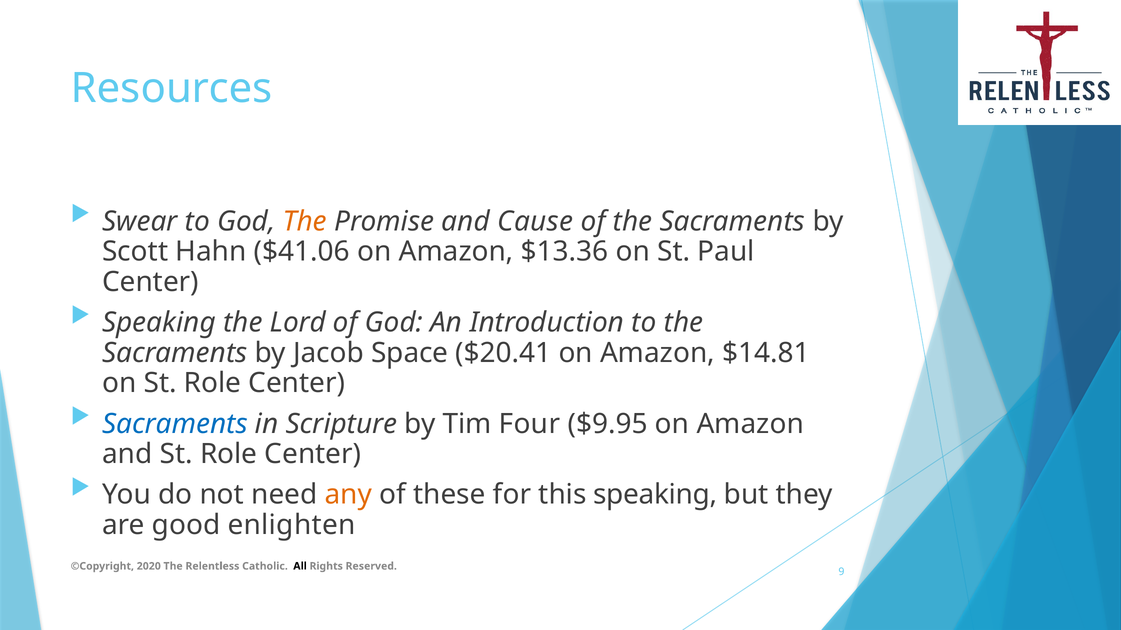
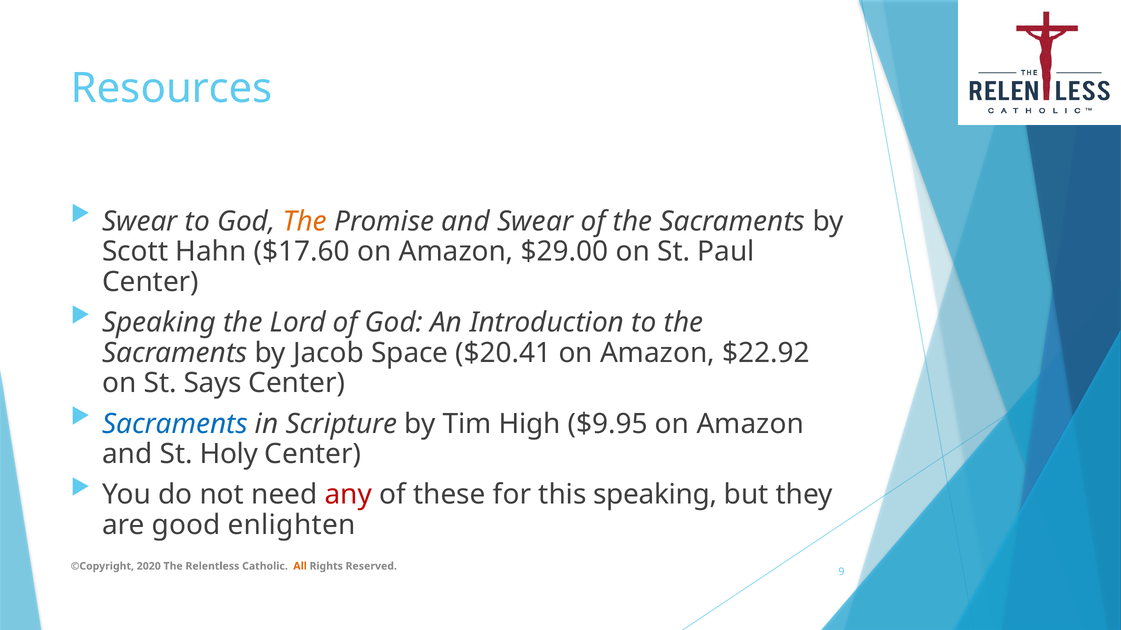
and Cause: Cause -> Swear
$41.06: $41.06 -> $17.60
$13.36: $13.36 -> $29.00
$14.81: $14.81 -> $22.92
on St Role: Role -> Says
Four: Four -> High
and St Role: Role -> Holy
any colour: orange -> red
All colour: black -> orange
